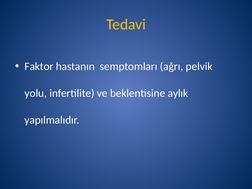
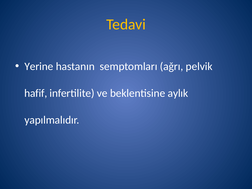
Faktor: Faktor -> Yerine
yolu: yolu -> hafif
